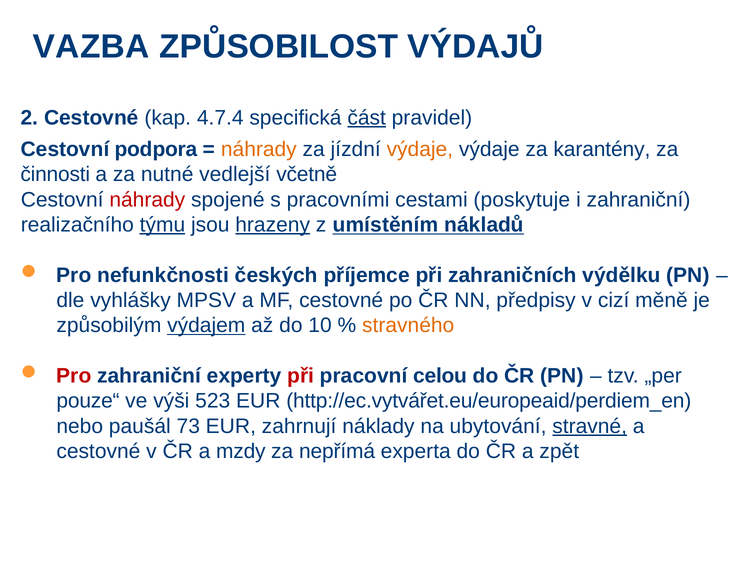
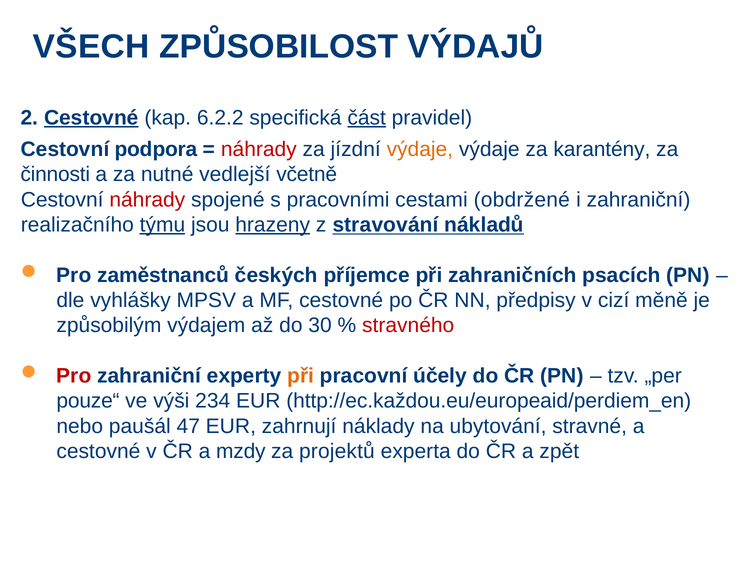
VAZBA: VAZBA -> VŠECH
Cestovné at (91, 118) underline: none -> present
4.7.4: 4.7.4 -> 6.2.2
náhrady at (259, 149) colour: orange -> red
poskytuje: poskytuje -> obdržené
umístěním: umístěním -> stravování
nefunkčnosti: nefunkčnosti -> zaměstnanců
výdělku: výdělku -> psacích
výdajem underline: present -> none
10: 10 -> 30
stravného colour: orange -> red
při at (301, 376) colour: red -> orange
celou: celou -> účely
523: 523 -> 234
http://ec.vytvářet.eu/europeaid/perdiem_en: http://ec.vytvářet.eu/europeaid/perdiem_en -> http://ec.každou.eu/europeaid/perdiem_en
73: 73 -> 47
stravné underline: present -> none
nepřímá: nepřímá -> projektů
